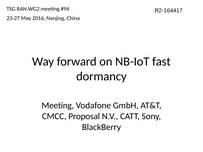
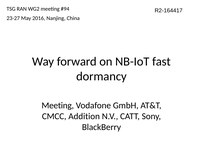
Proposal: Proposal -> Addition
